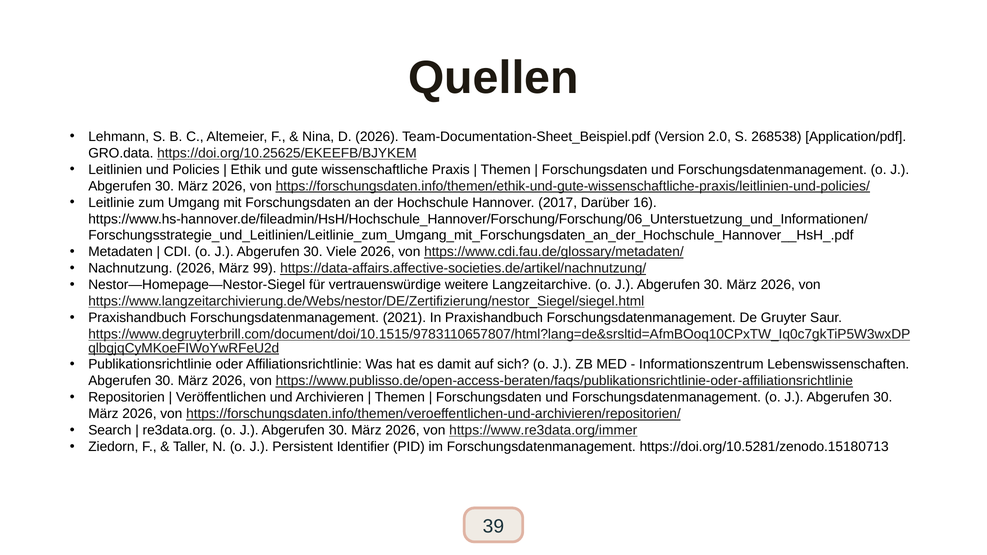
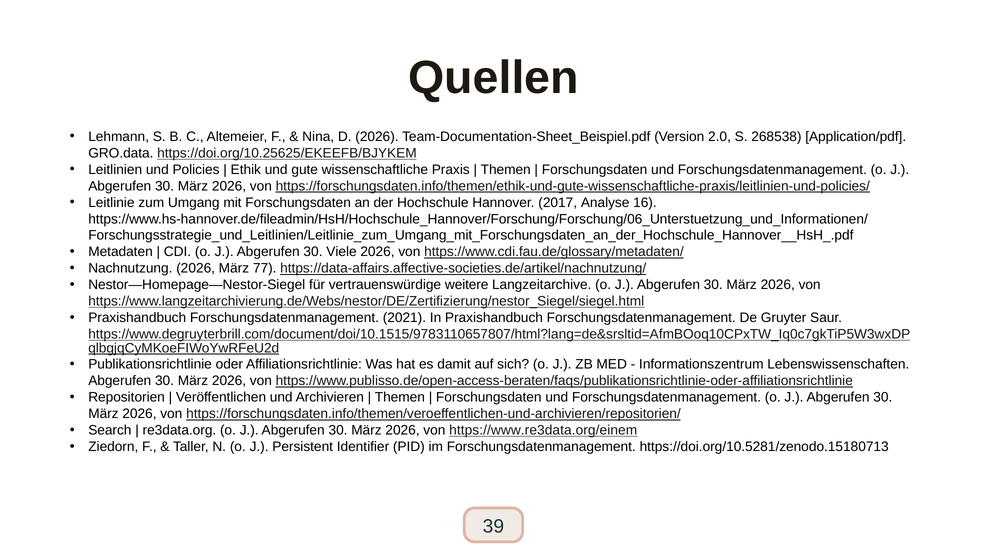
Darüber: Darüber -> Analyse
99: 99 -> 77
https://www.re3data.org/immer: https://www.re3data.org/immer -> https://www.re3data.org/einem
